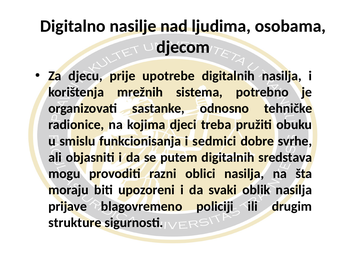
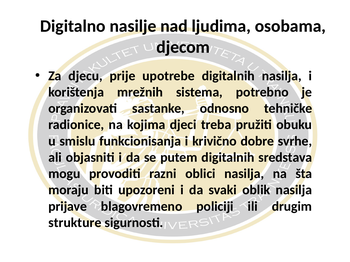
sedmici: sedmici -> krivično
